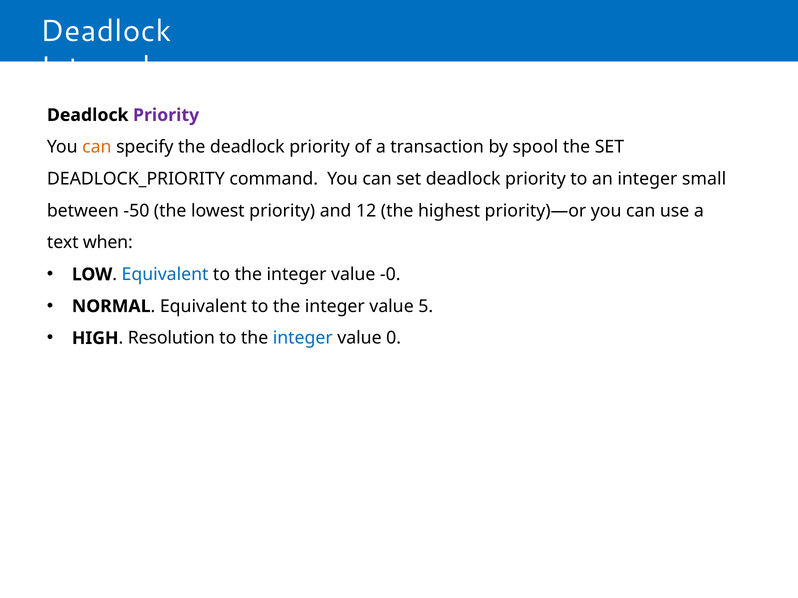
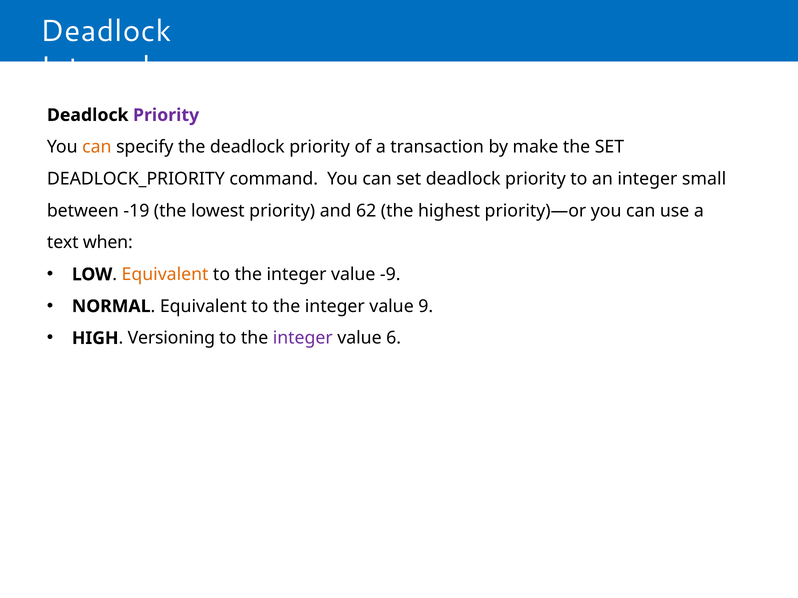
spool: spool -> make
-50: -50 -> -19
12: 12 -> 62
Equivalent at (165, 275) colour: blue -> orange
-0: -0 -> -9
5: 5 -> 9
Resolution: Resolution -> Versioning
integer at (303, 338) colour: blue -> purple
0: 0 -> 6
